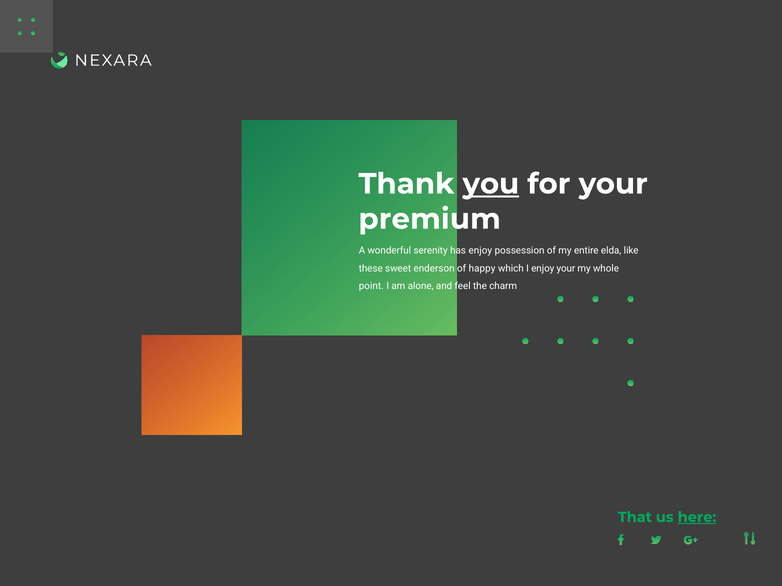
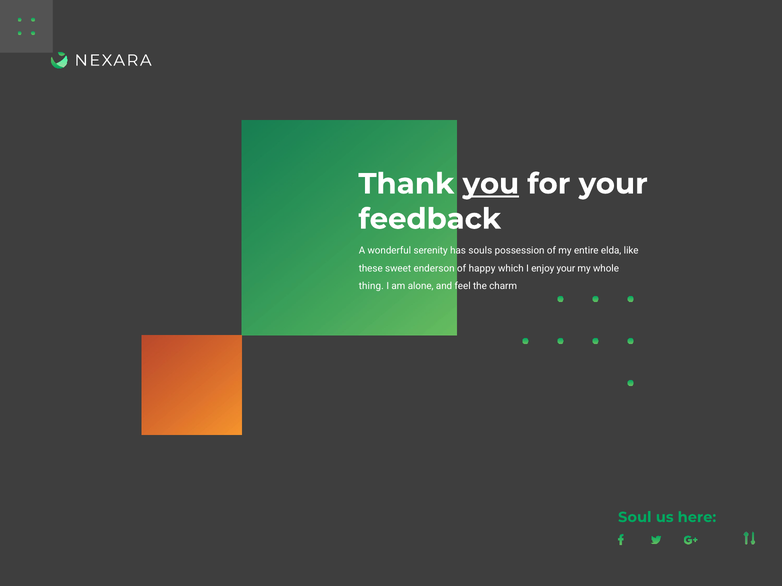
premium: premium -> feedback
has enjoy: enjoy -> souls
point: point -> thing
That: That -> Soul
here underline: present -> none
